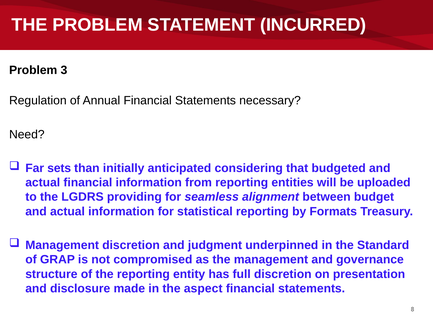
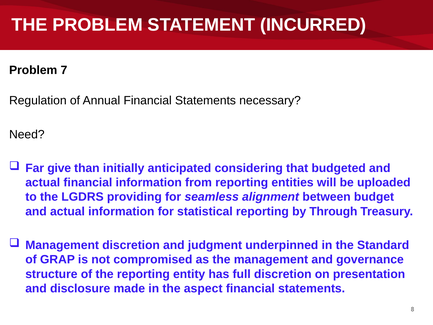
3: 3 -> 7
sets: sets -> give
Formats: Formats -> Through
